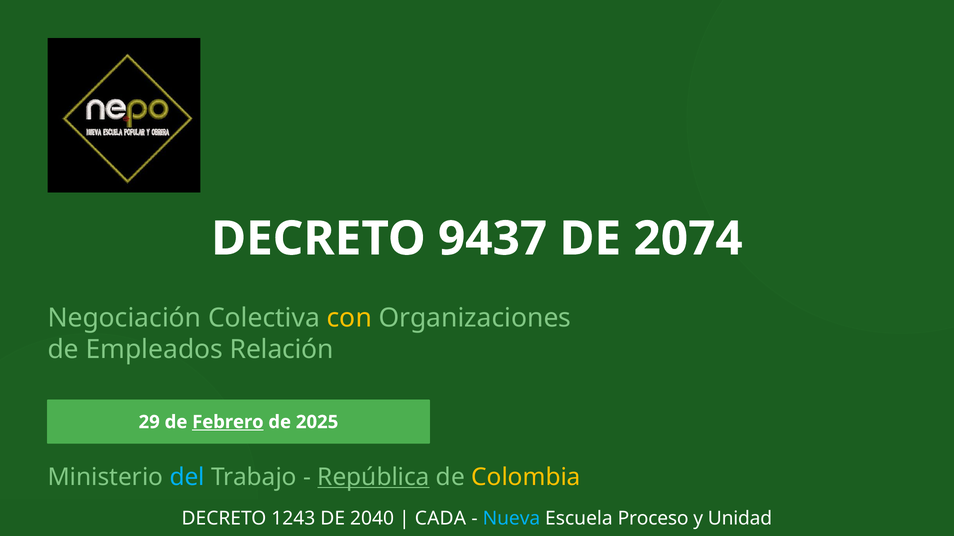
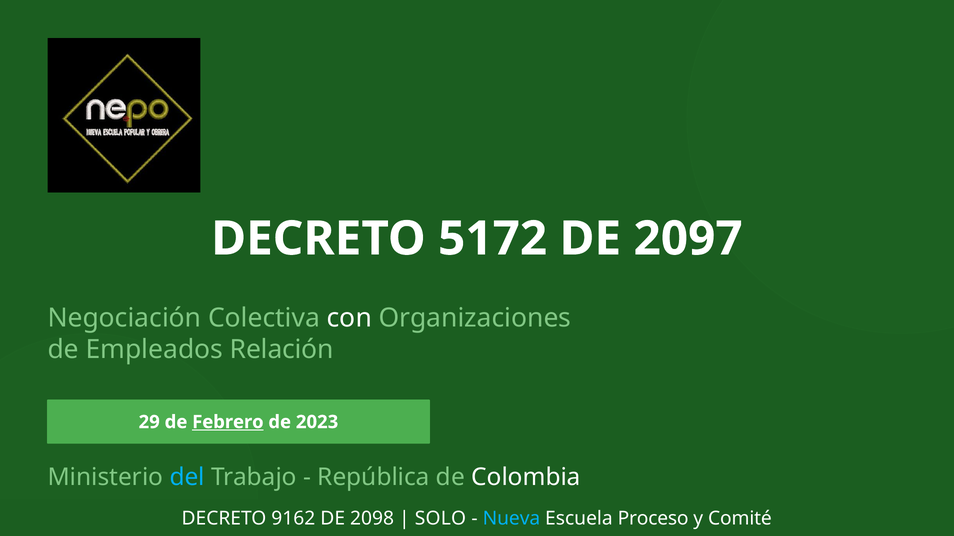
9437: 9437 -> 5172
2074: 2074 -> 2097
con colour: yellow -> white
2025: 2025 -> 2023
República underline: present -> none
Colombia colour: yellow -> white
1243: 1243 -> 9162
2040: 2040 -> 2098
CADA: CADA -> SOLO
Unidad: Unidad -> Comité
